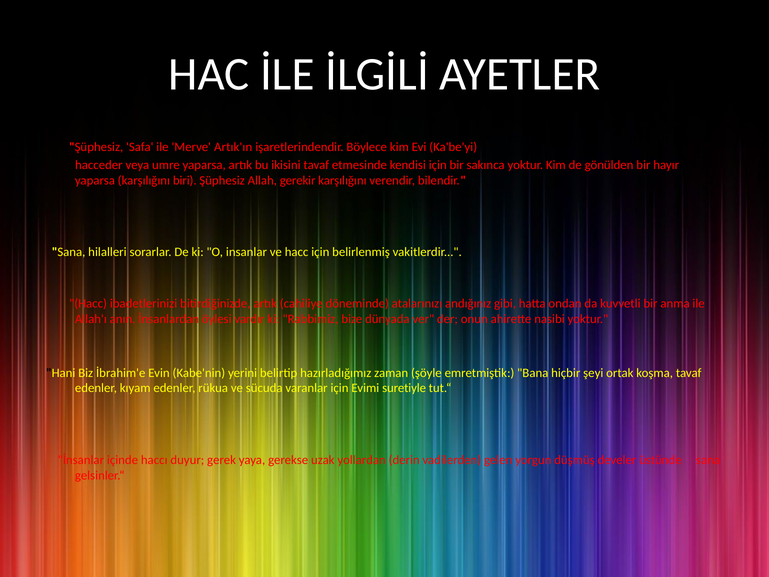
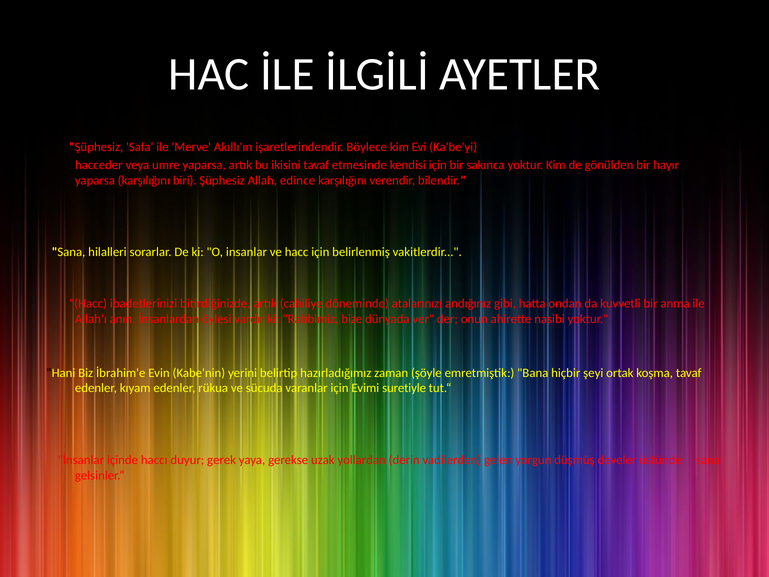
Artık'ın: Artık'ın -> Akıllı'ın
gerekir: gerekir -> edince
